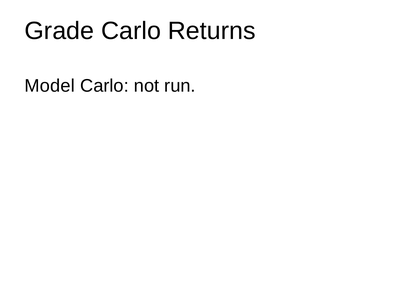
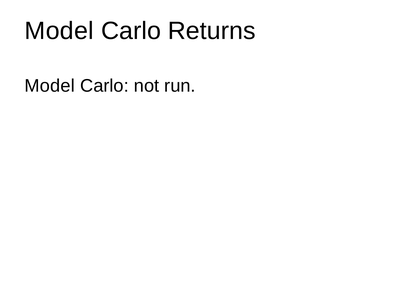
Grade at (59, 31): Grade -> Model
